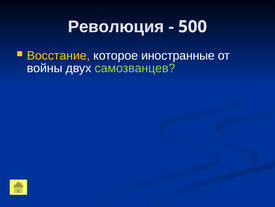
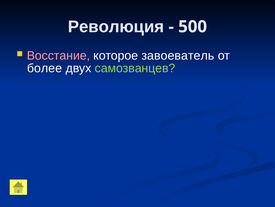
Восстание colour: yellow -> pink
иностранные: иностранные -> завоеватель
войны: войны -> более
